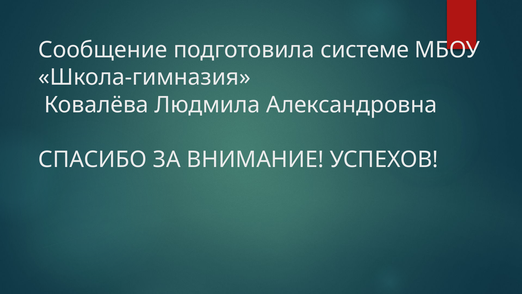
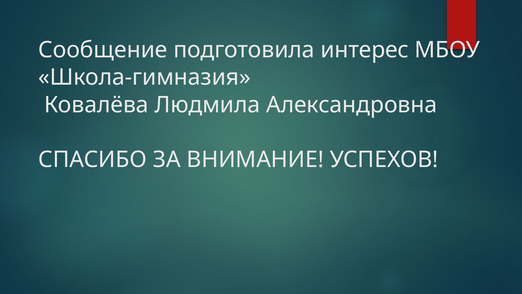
системе: системе -> интерес
